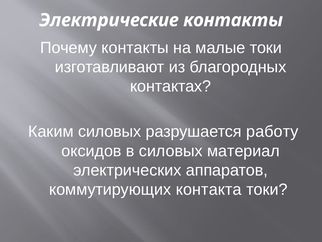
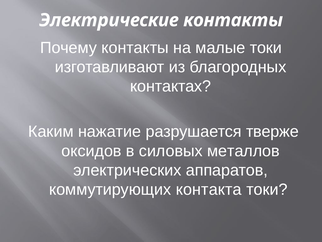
Каким силовых: силовых -> нажатие
работу: работу -> тверже
материал: материал -> металлов
